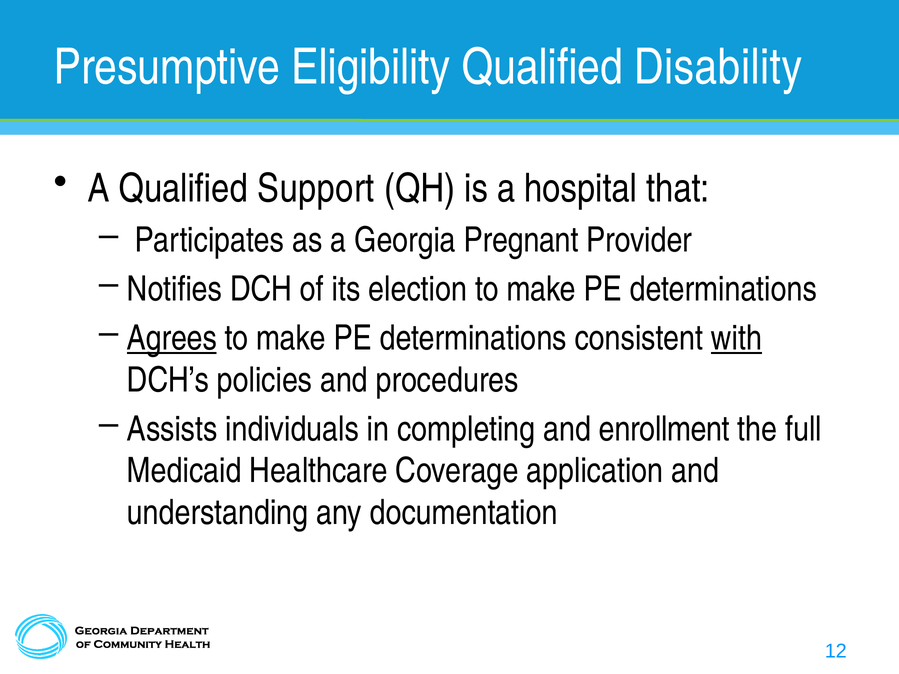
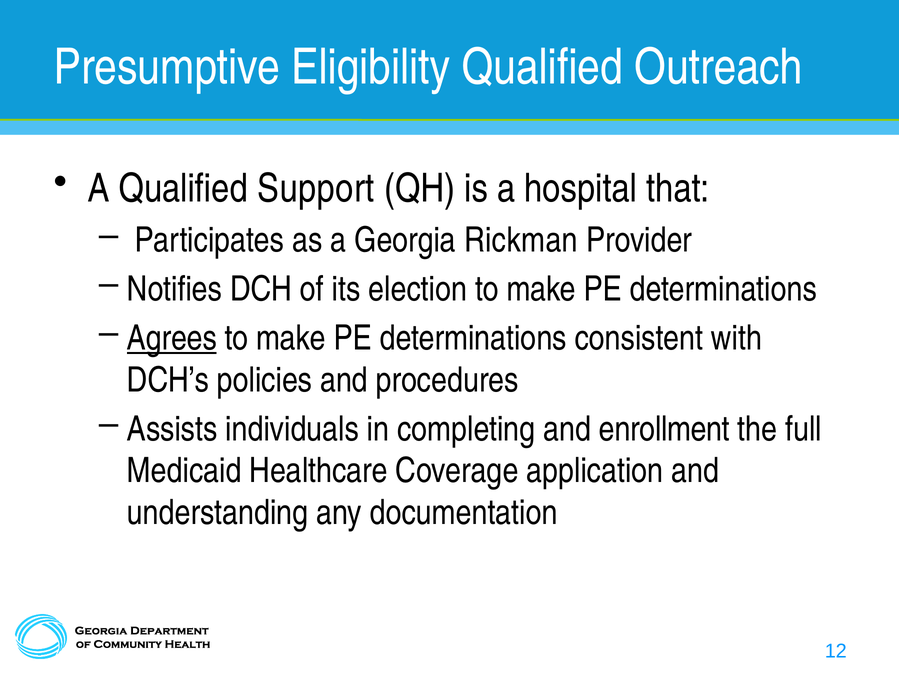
Disability: Disability -> Outreach
Pregnant: Pregnant -> Rickman
with underline: present -> none
